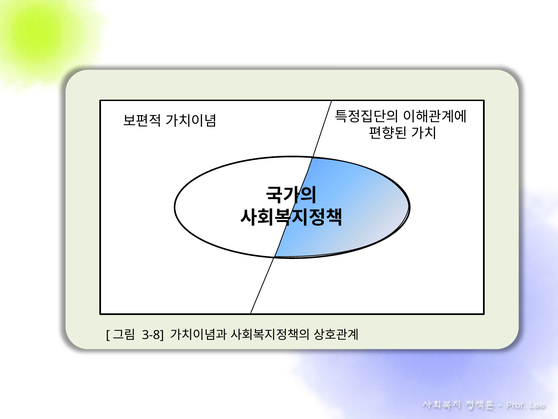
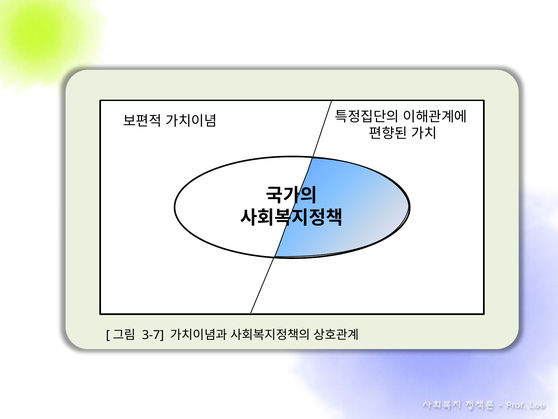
3-8: 3-8 -> 3-7
